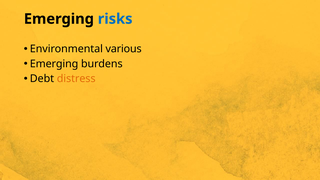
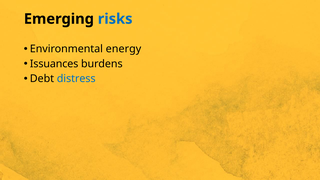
various: various -> energy
Emerging at (54, 64): Emerging -> Issuances
distress colour: orange -> blue
